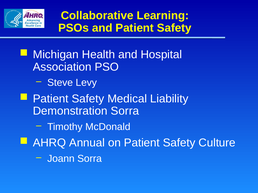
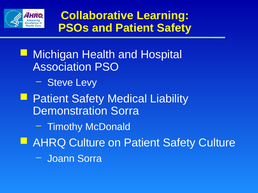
AHRQ Annual: Annual -> Culture
